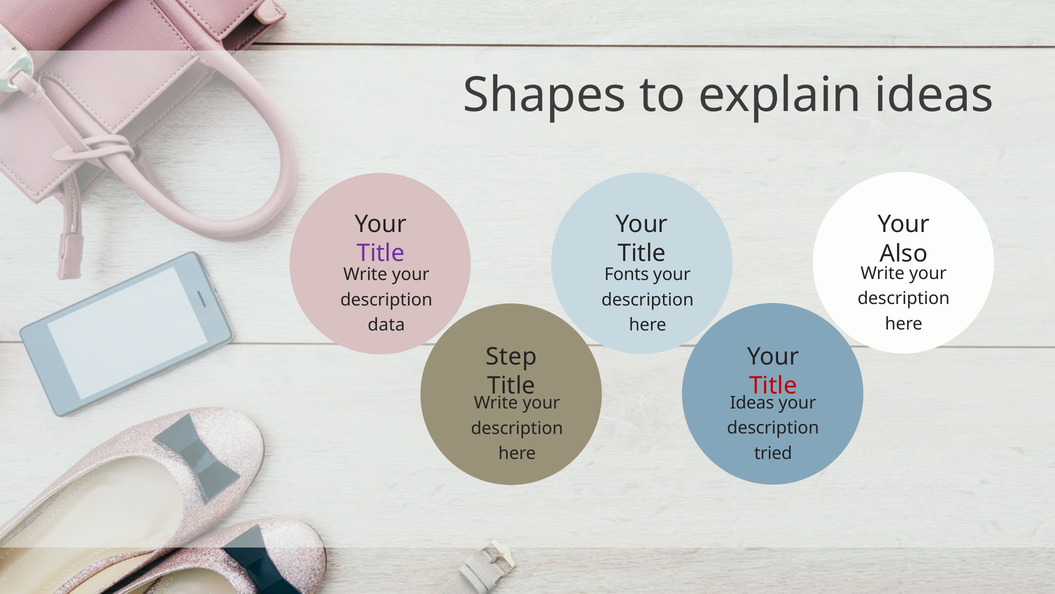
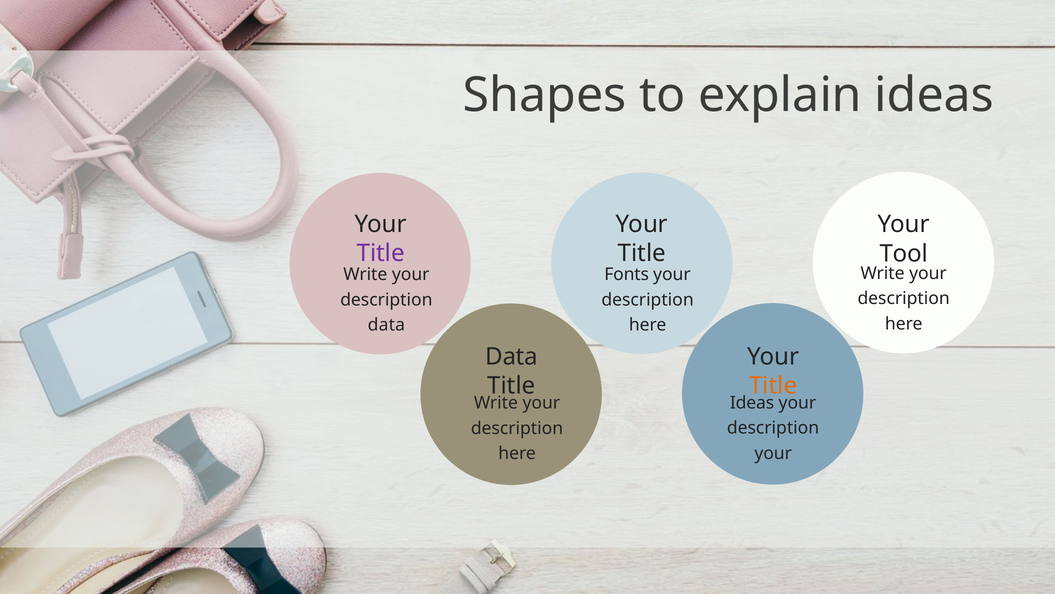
Also: Also -> Tool
Step at (511, 357): Step -> Data
Title at (773, 385) colour: red -> orange
tried at (773, 453): tried -> your
